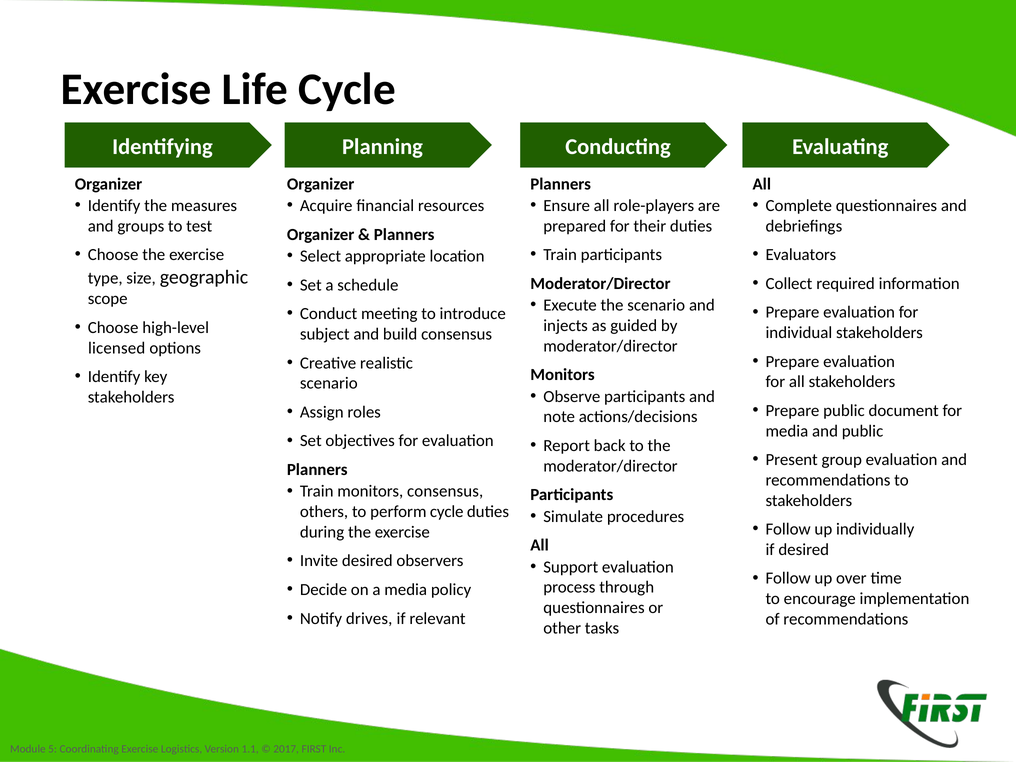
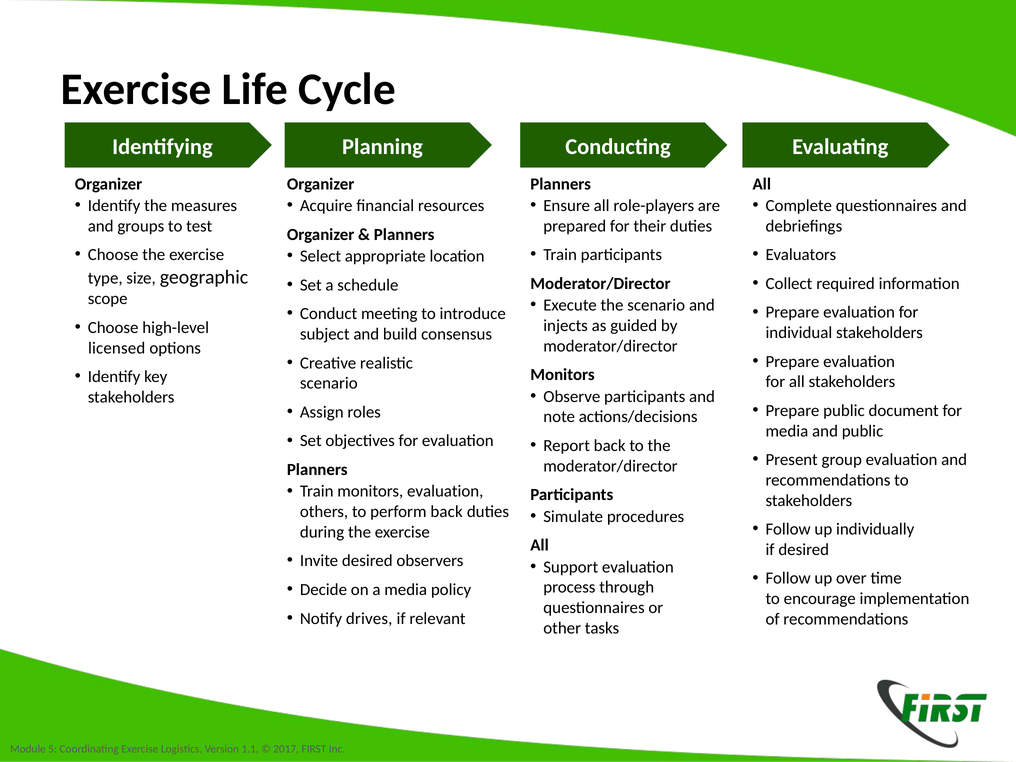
monitors consensus: consensus -> evaluation
perform cycle: cycle -> back
